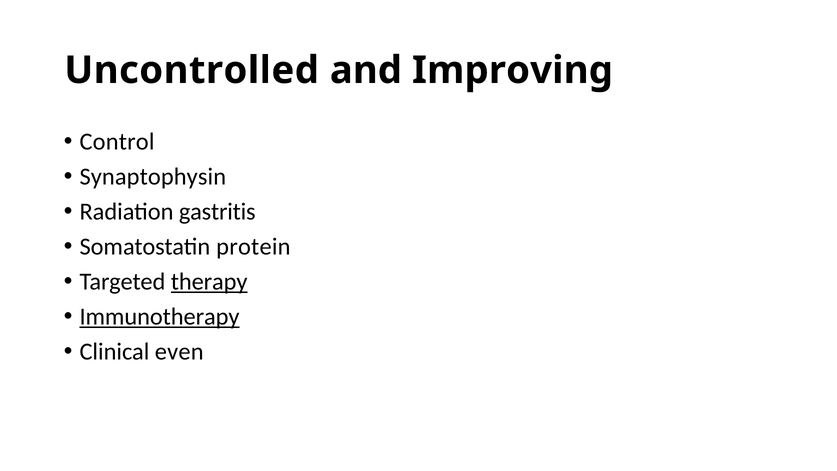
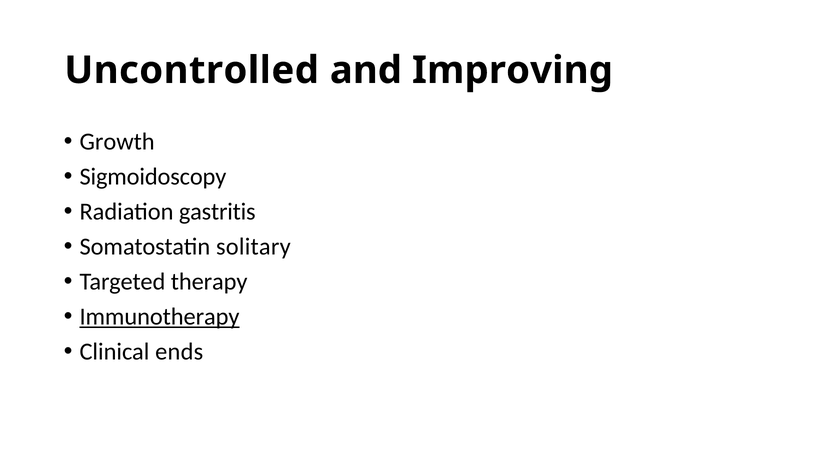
Control: Control -> Growth
Synaptophysin: Synaptophysin -> Sigmoidoscopy
protein: protein -> solitary
therapy underline: present -> none
even: even -> ends
